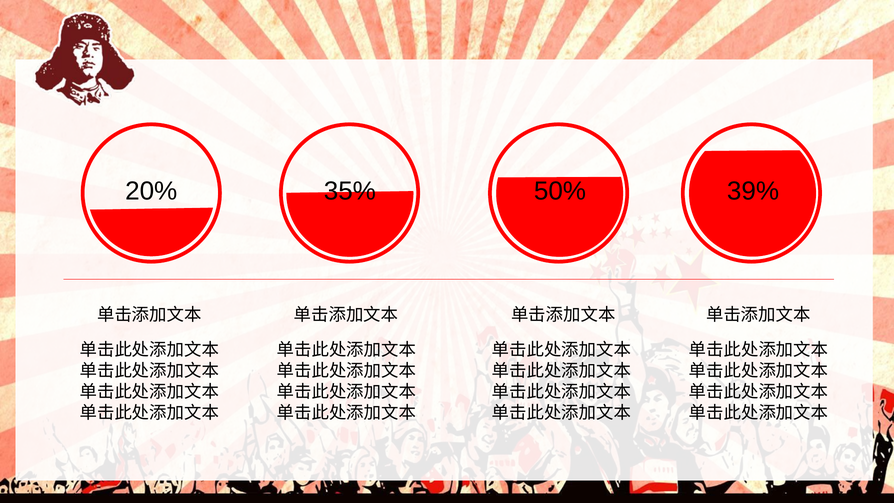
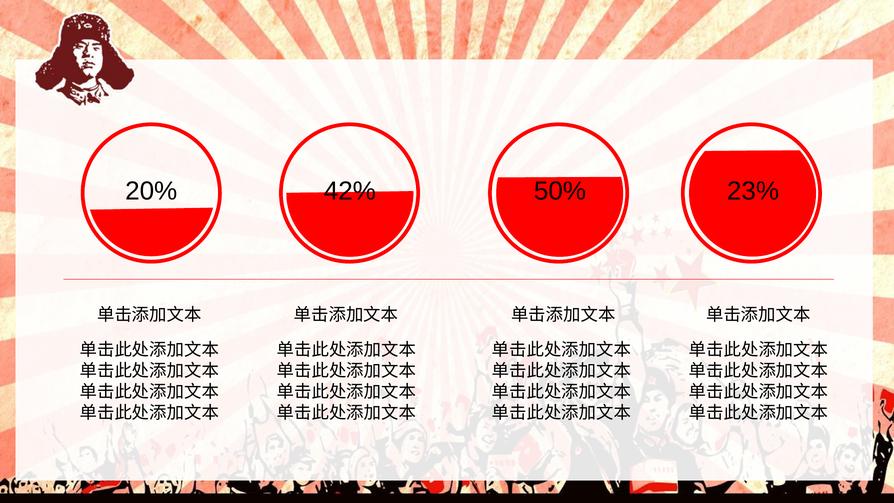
35%: 35% -> 42%
39%: 39% -> 23%
